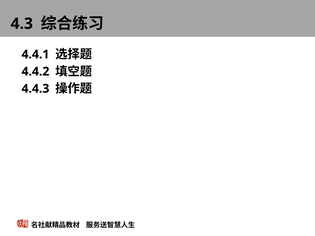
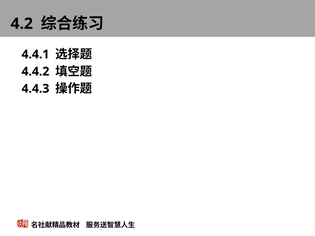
4.3: 4.3 -> 4.2
